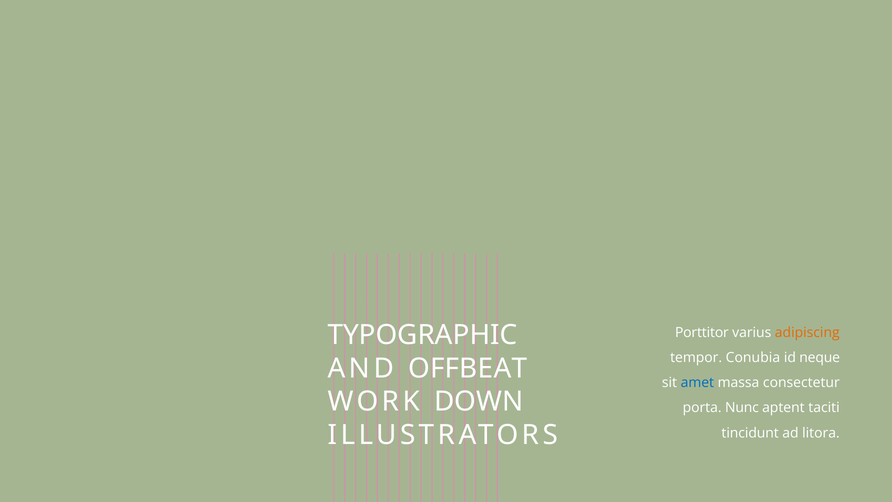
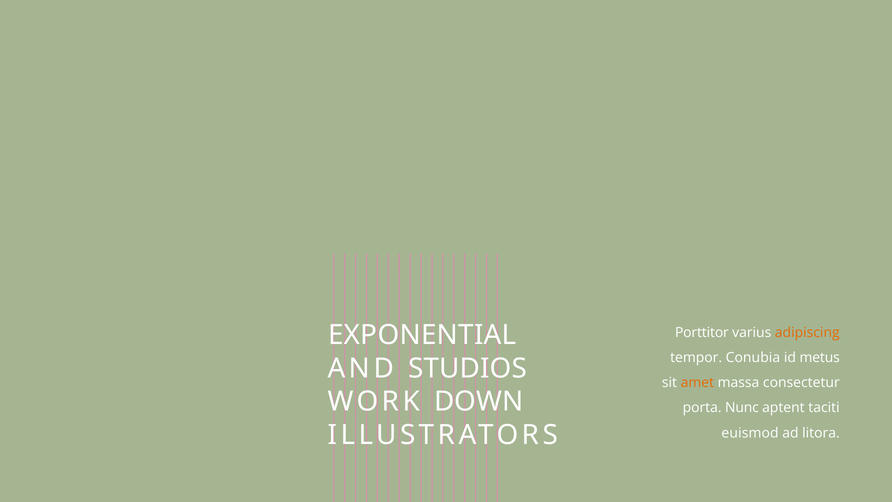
TYPOGRAPHIC: TYPOGRAPHIC -> EXPONENTIAL
neque: neque -> metus
OFFBEAT: OFFBEAT -> STUDIOS
amet colour: blue -> orange
tincidunt: tincidunt -> euismod
